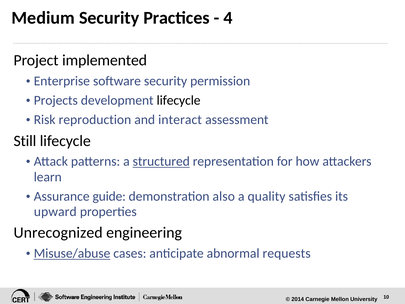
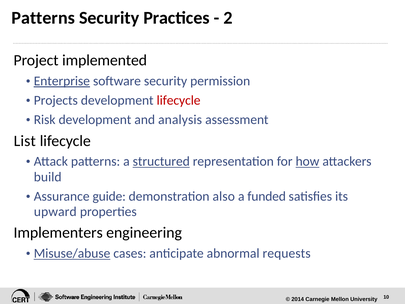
Medium at (43, 18): Medium -> Patterns
4: 4 -> 2
Enterprise underline: none -> present
lifecycle at (179, 100) colour: black -> red
Risk reproduction: reproduction -> development
interact: interact -> analysis
Still: Still -> List
how underline: none -> present
learn: learn -> build
quality: quality -> funded
Unrecognized: Unrecognized -> Implementers
